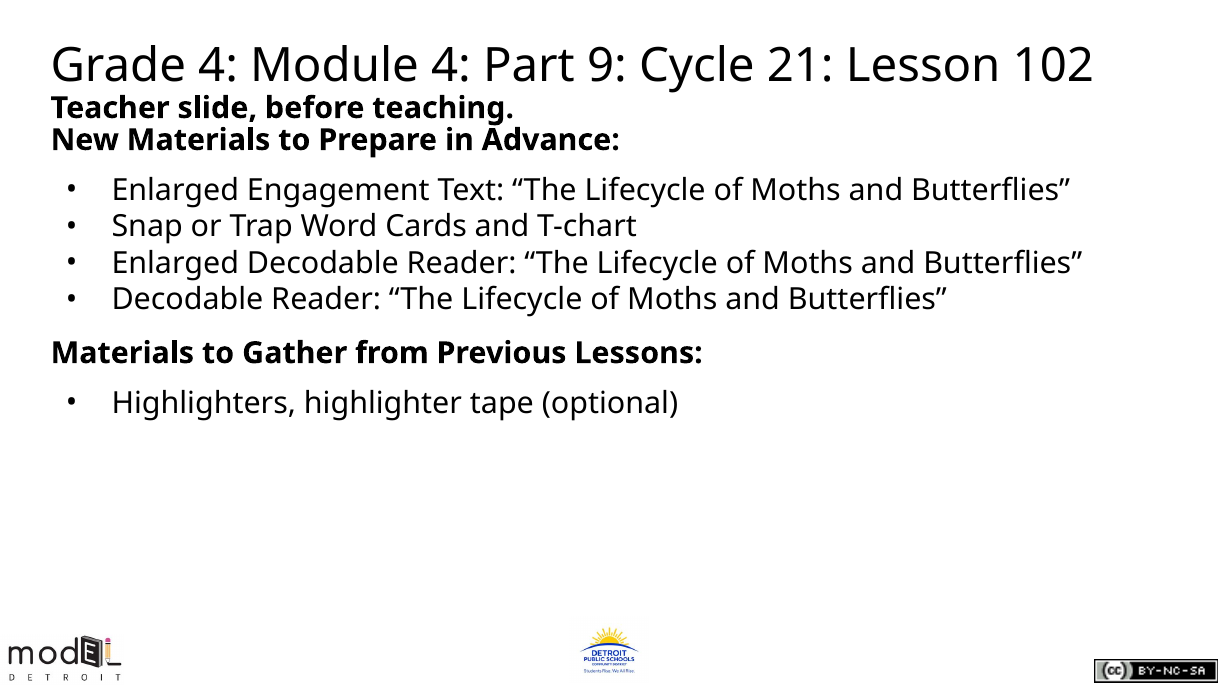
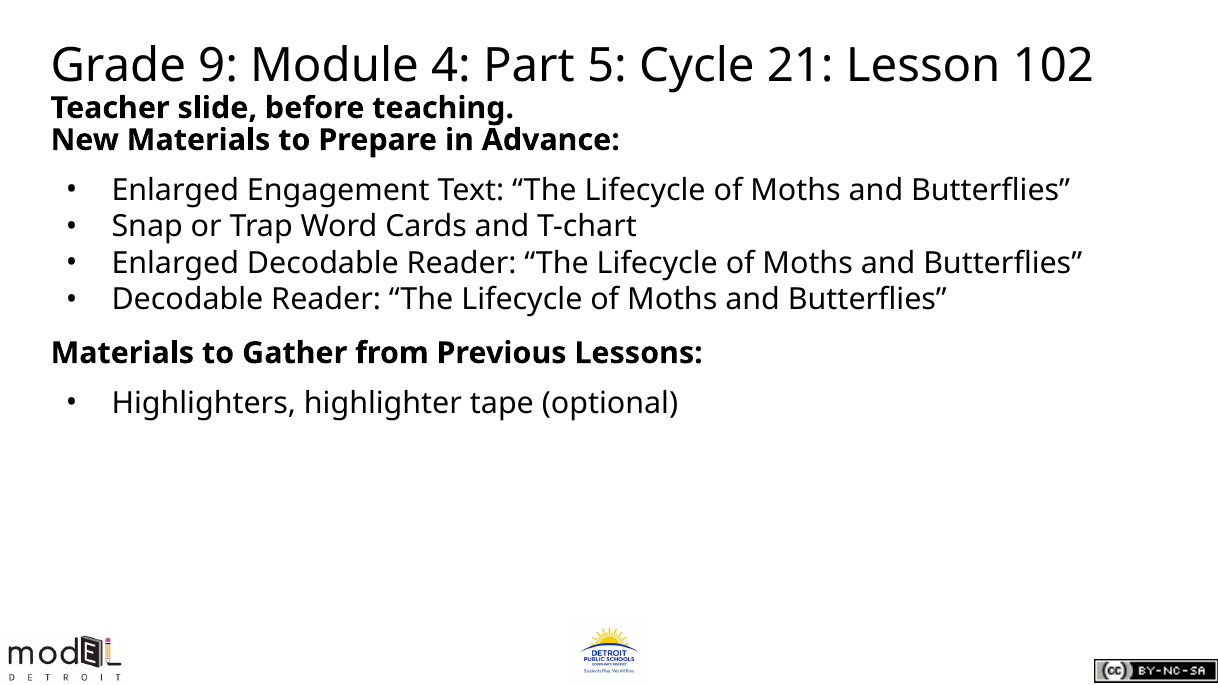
Grade 4: 4 -> 9
9: 9 -> 5
